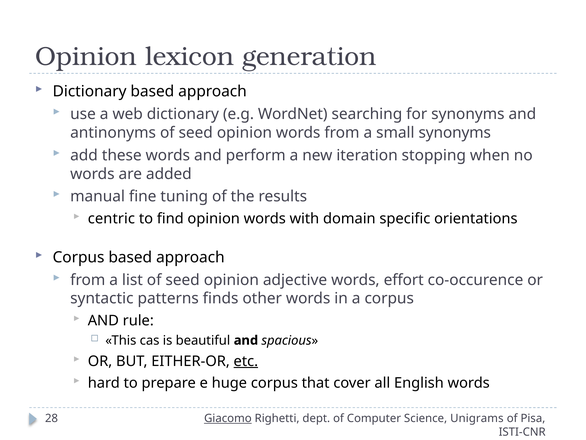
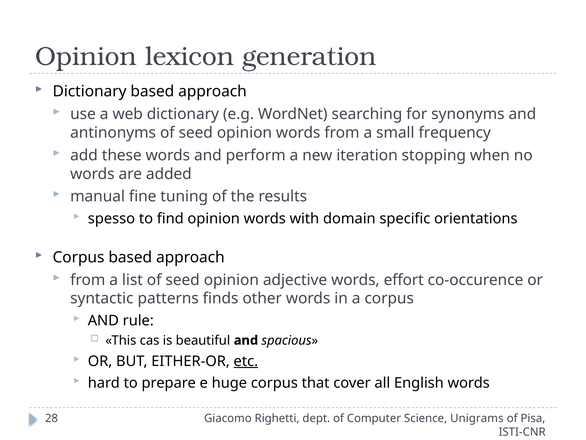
small synonyms: synonyms -> frequency
centric: centric -> spesso
Giacomo underline: present -> none
